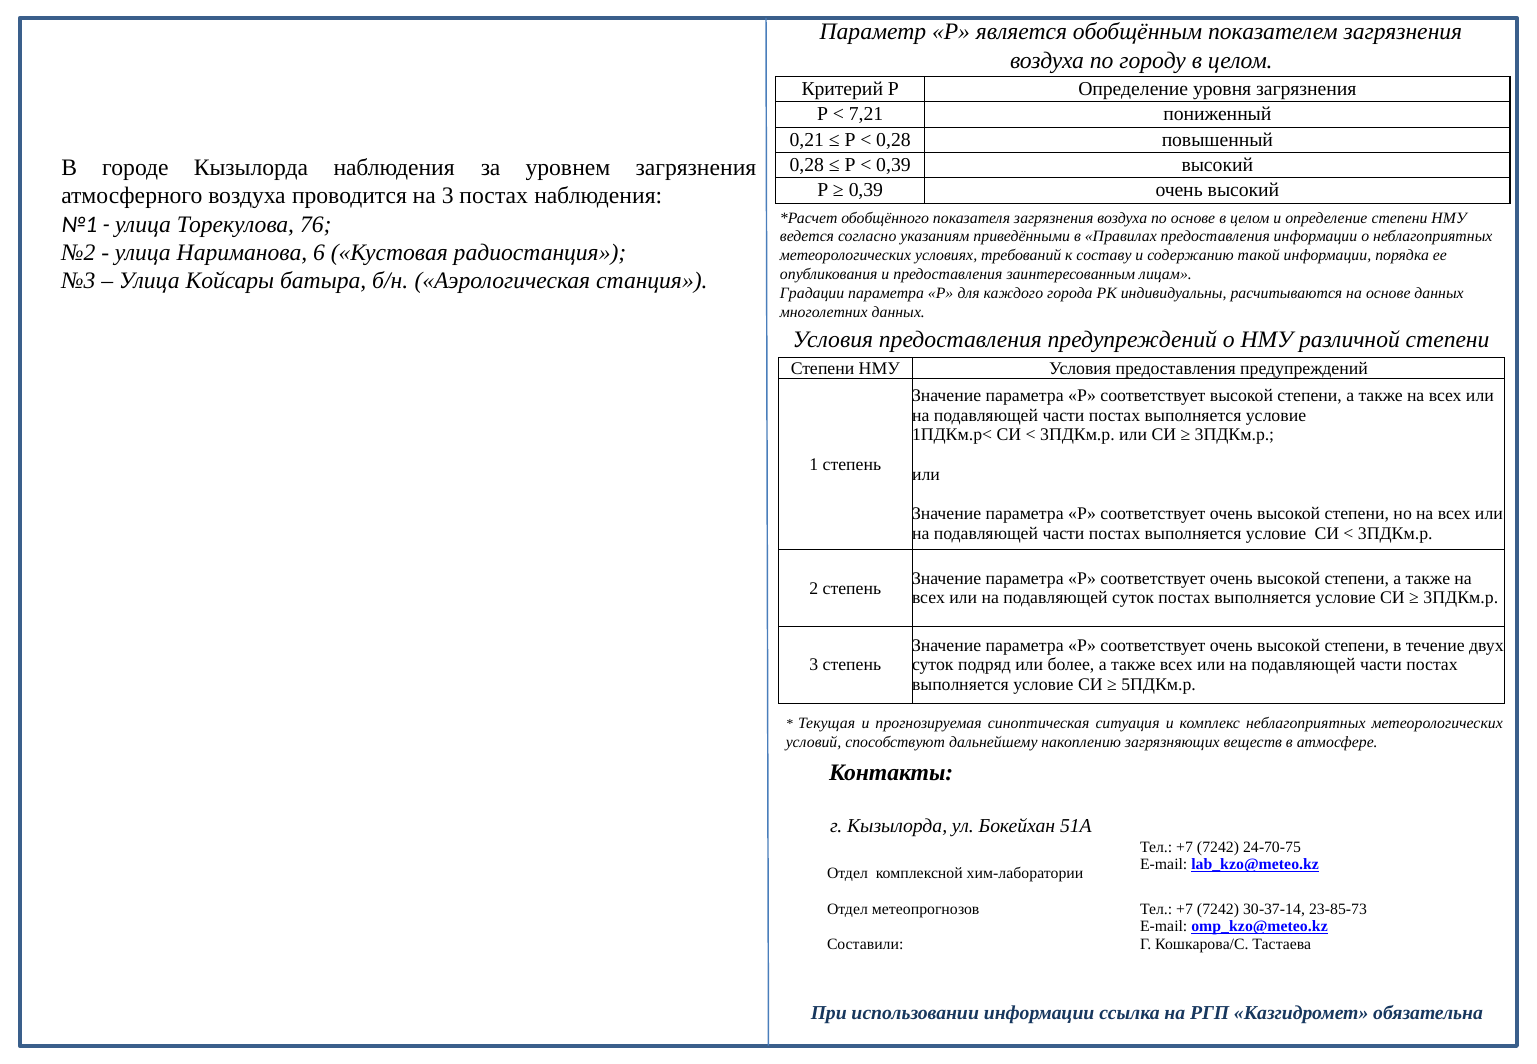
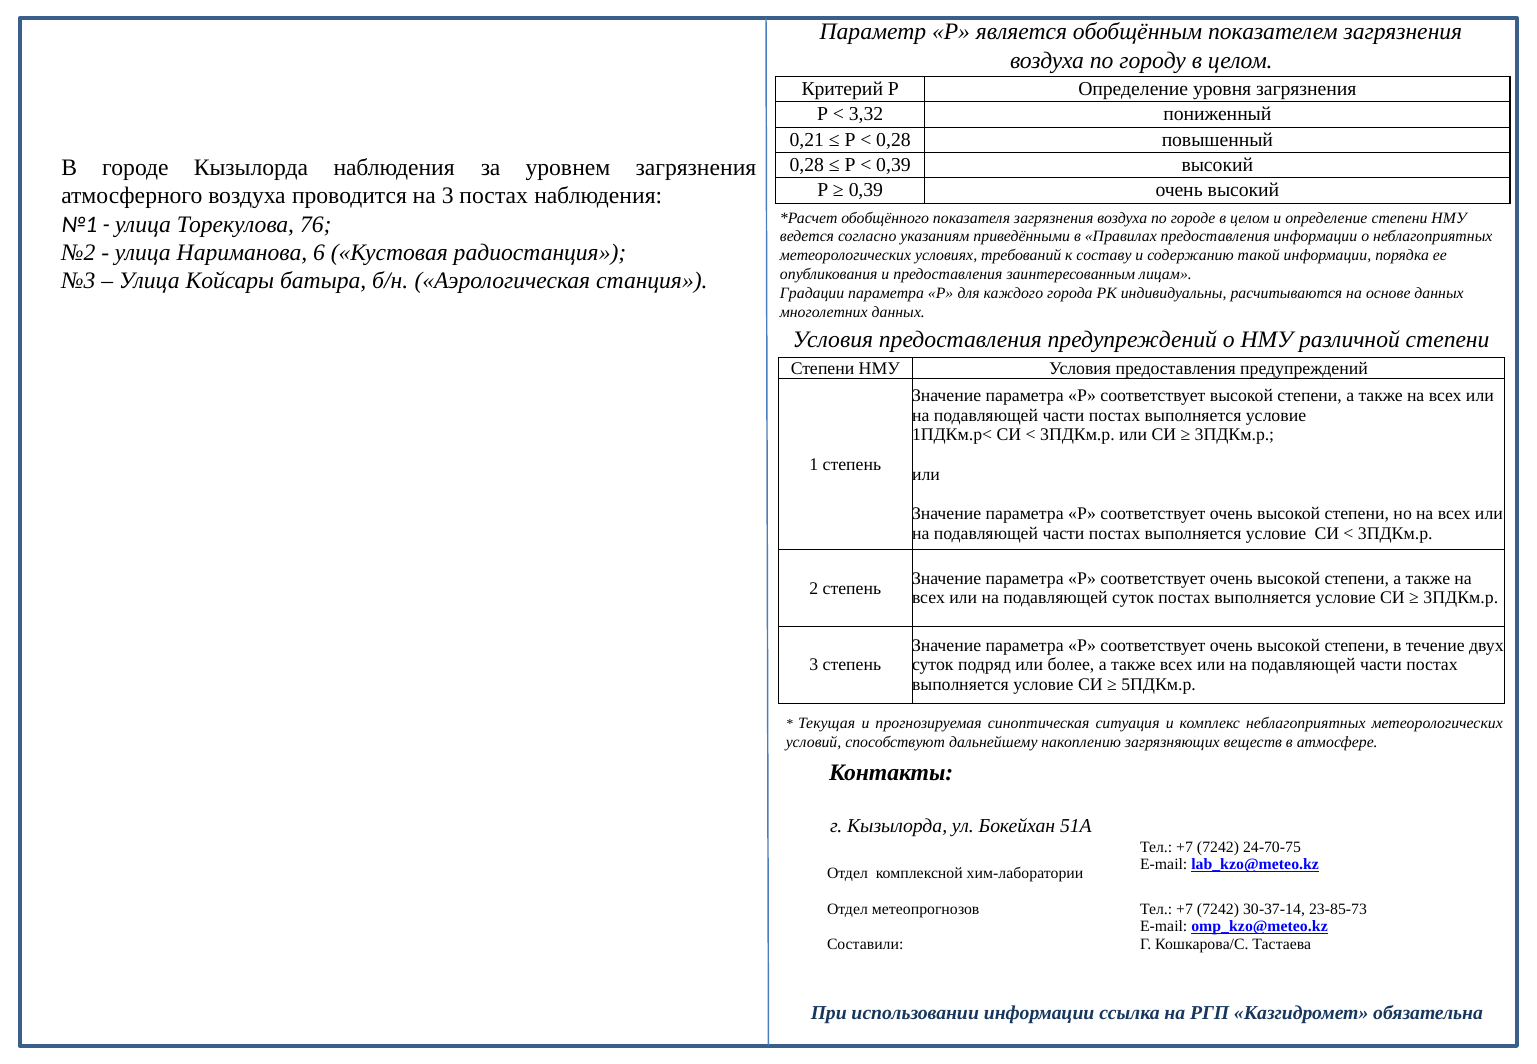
7,21: 7,21 -> 3,32
по основе: основе -> городе
